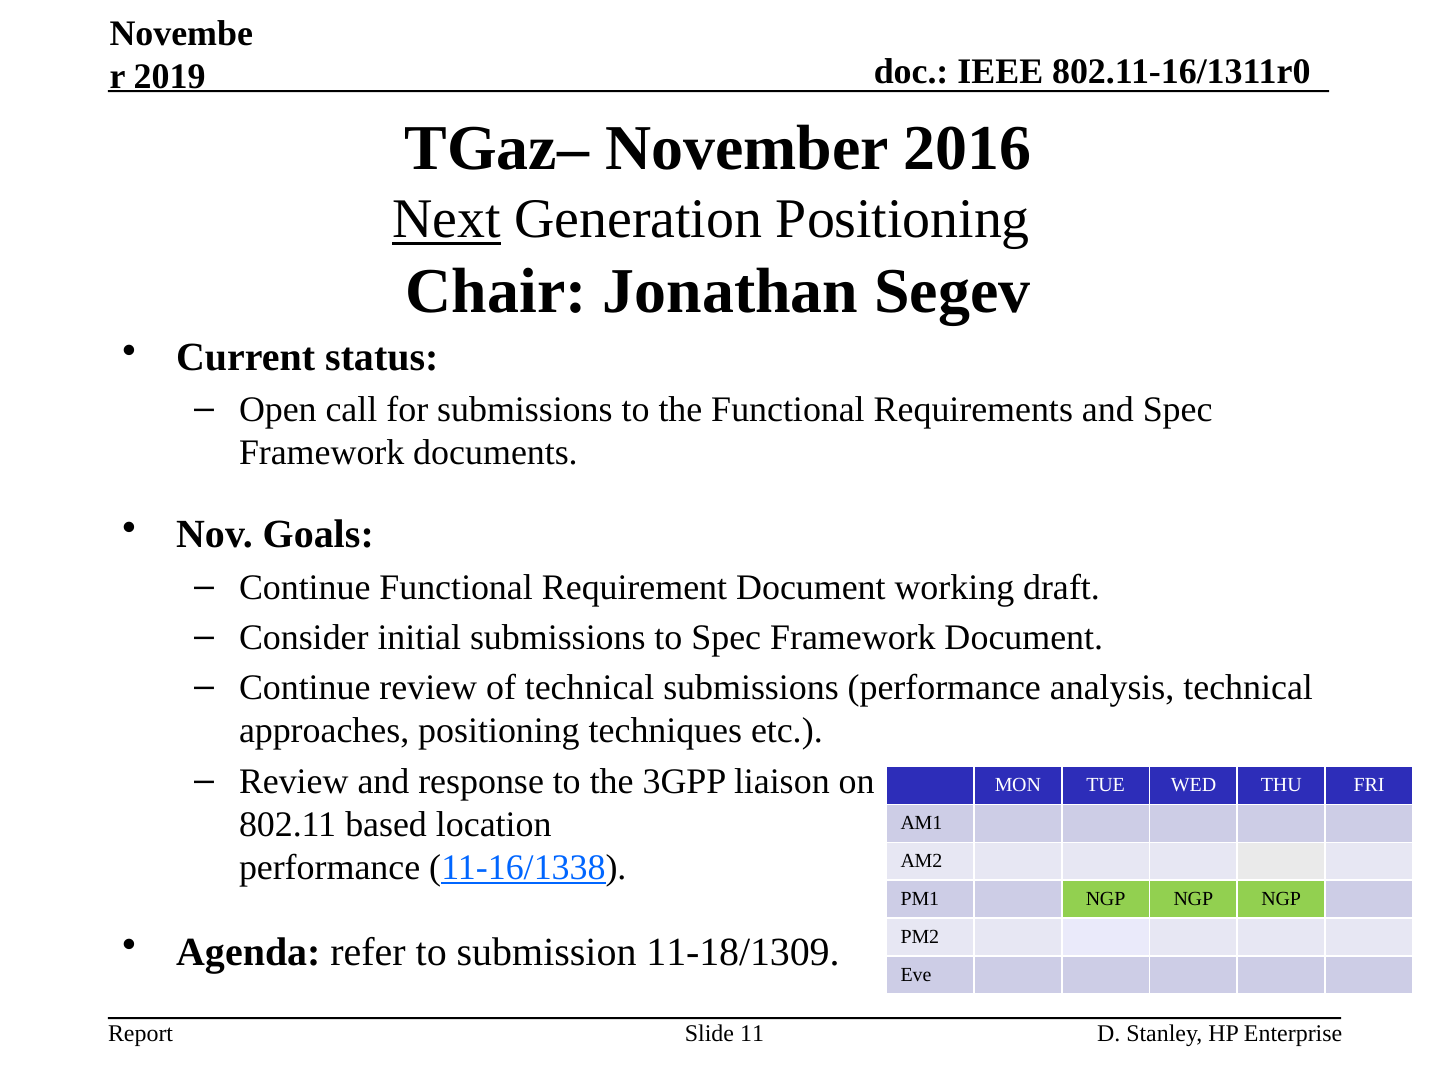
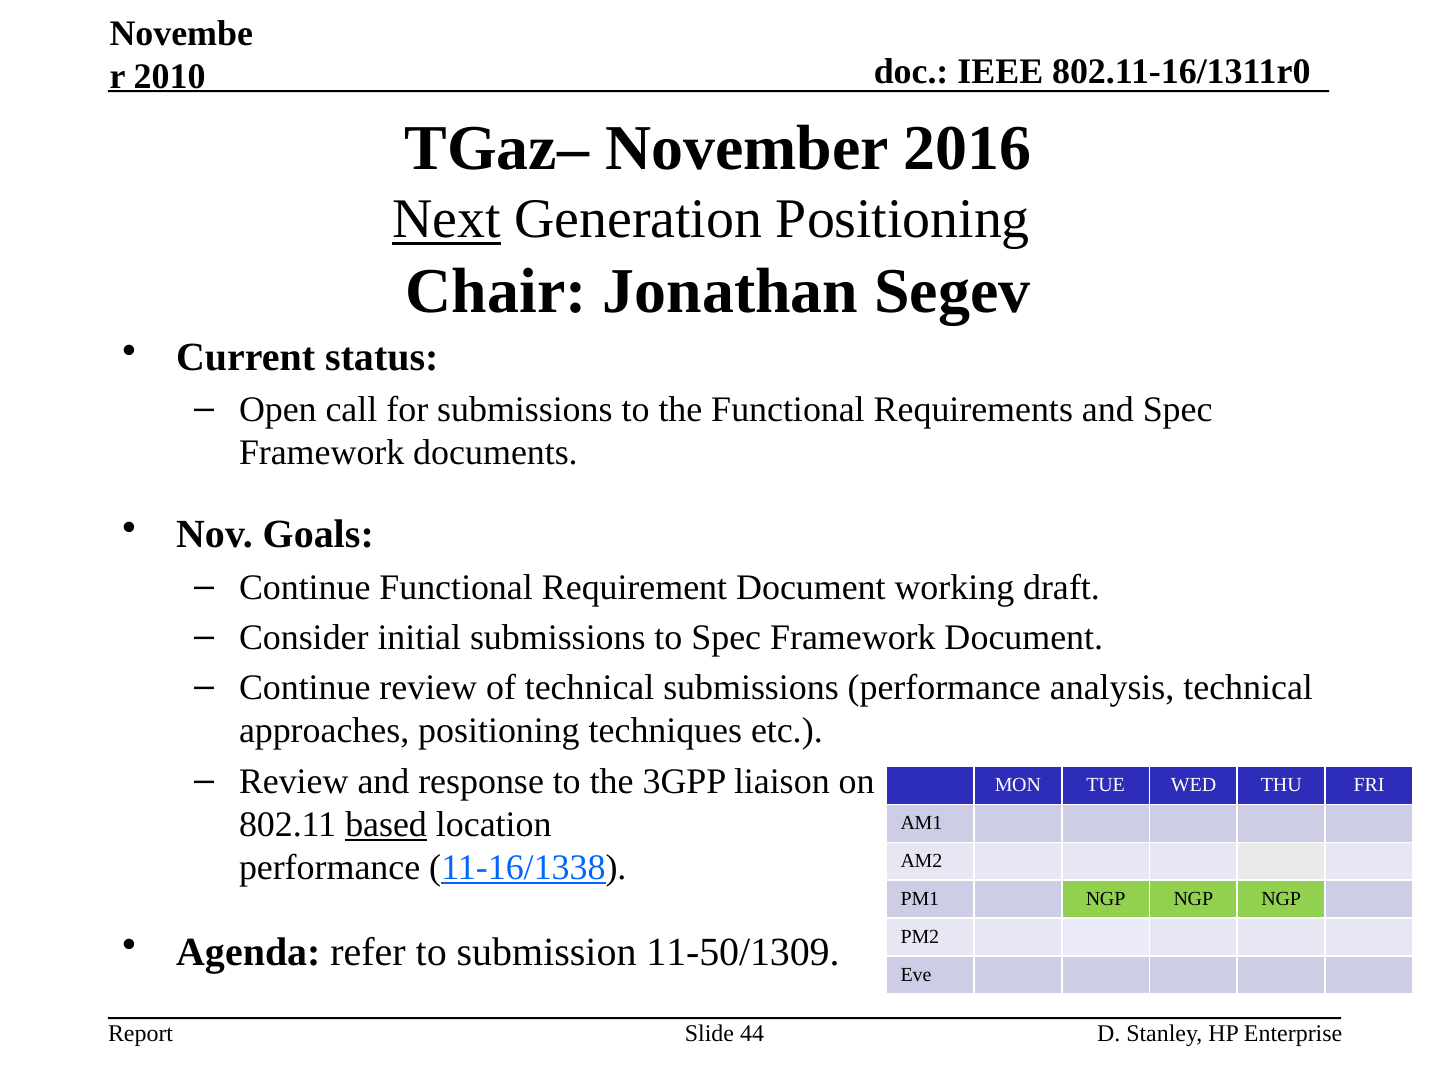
2019: 2019 -> 2010
based underline: none -> present
11-18/1309: 11-18/1309 -> 11-50/1309
11: 11 -> 44
